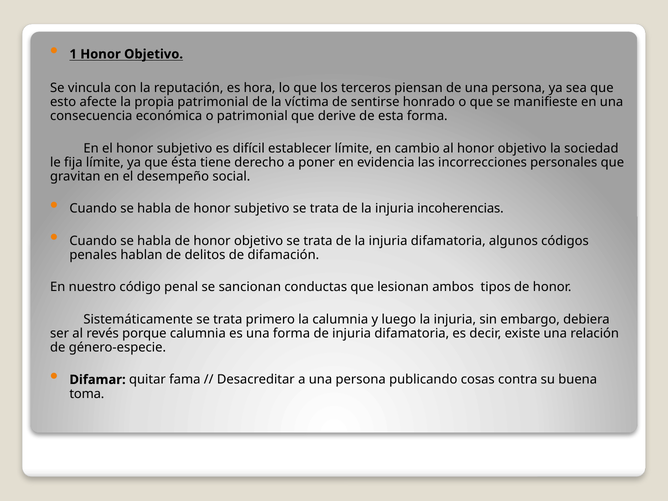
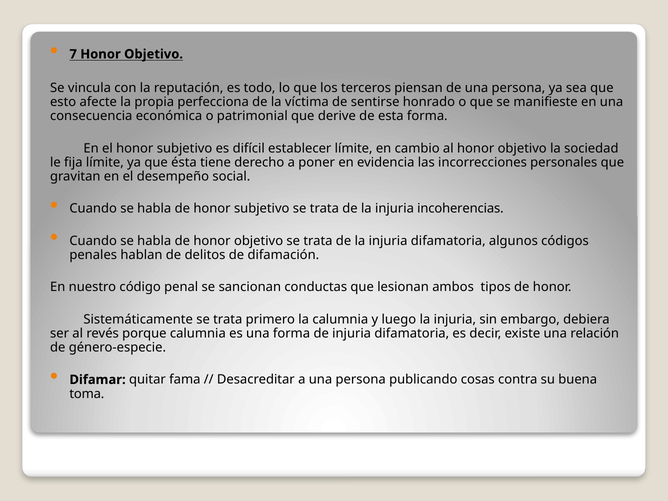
1: 1 -> 7
hora: hora -> todo
propia patrimonial: patrimonial -> perfecciona
